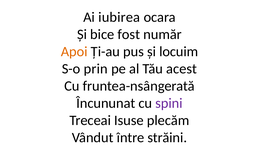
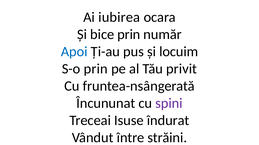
bice fost: fost -> prin
Apoi colour: orange -> blue
acest: acest -> privit
plecăm: plecăm -> îndurat
